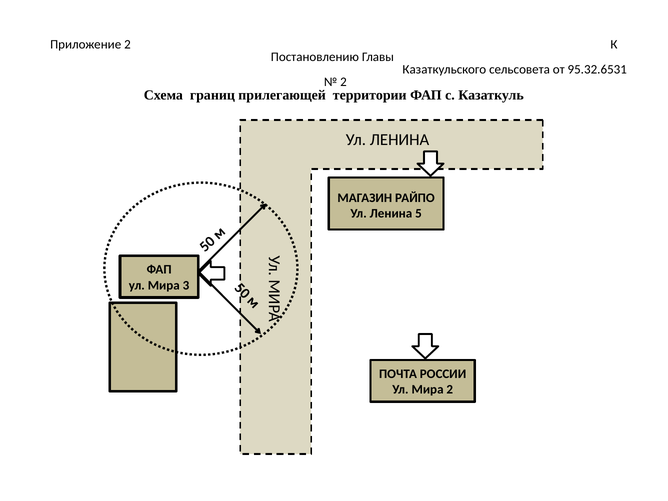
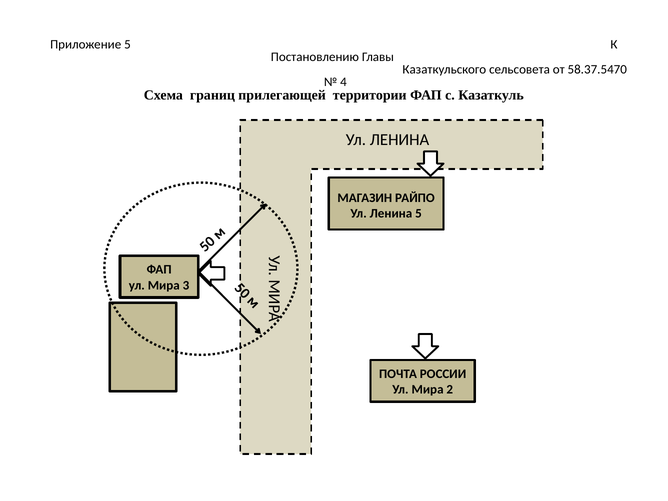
Приложение 2: 2 -> 5
95.32.6531: 95.32.6531 -> 58.37.5470
2 at (344, 82): 2 -> 4
